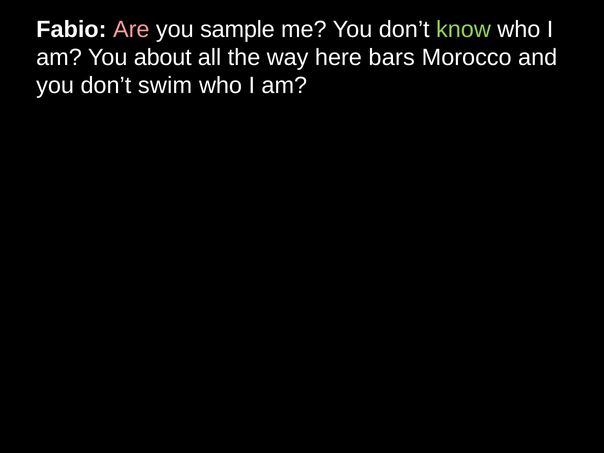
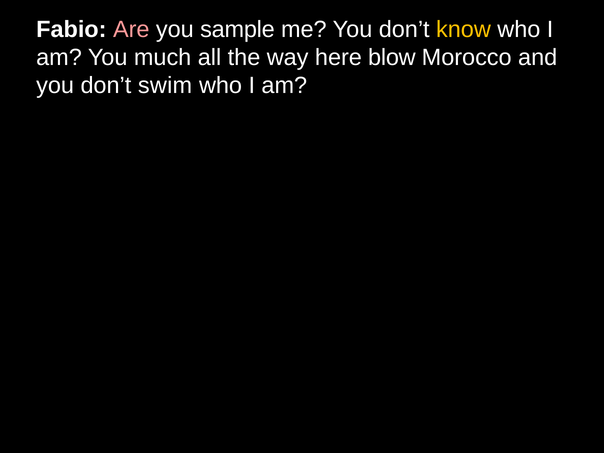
know colour: light green -> yellow
about: about -> much
bars: bars -> blow
